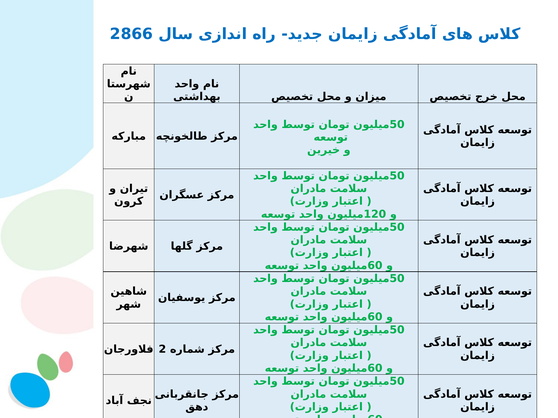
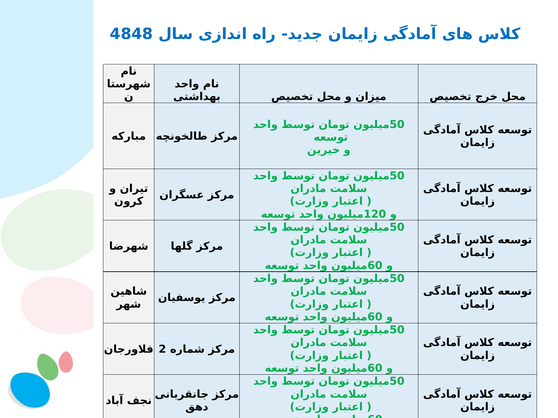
2866: 2866 -> 4848
